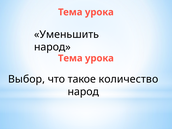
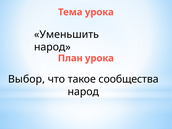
Тема at (70, 58): Тема -> План
количество: количество -> сообщества
